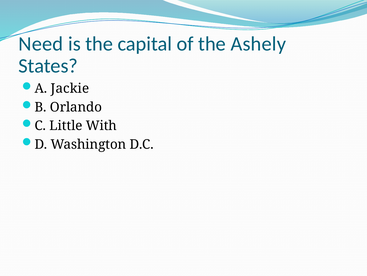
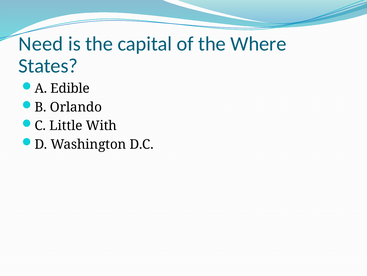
Ashely: Ashely -> Where
Jackie: Jackie -> Edible
